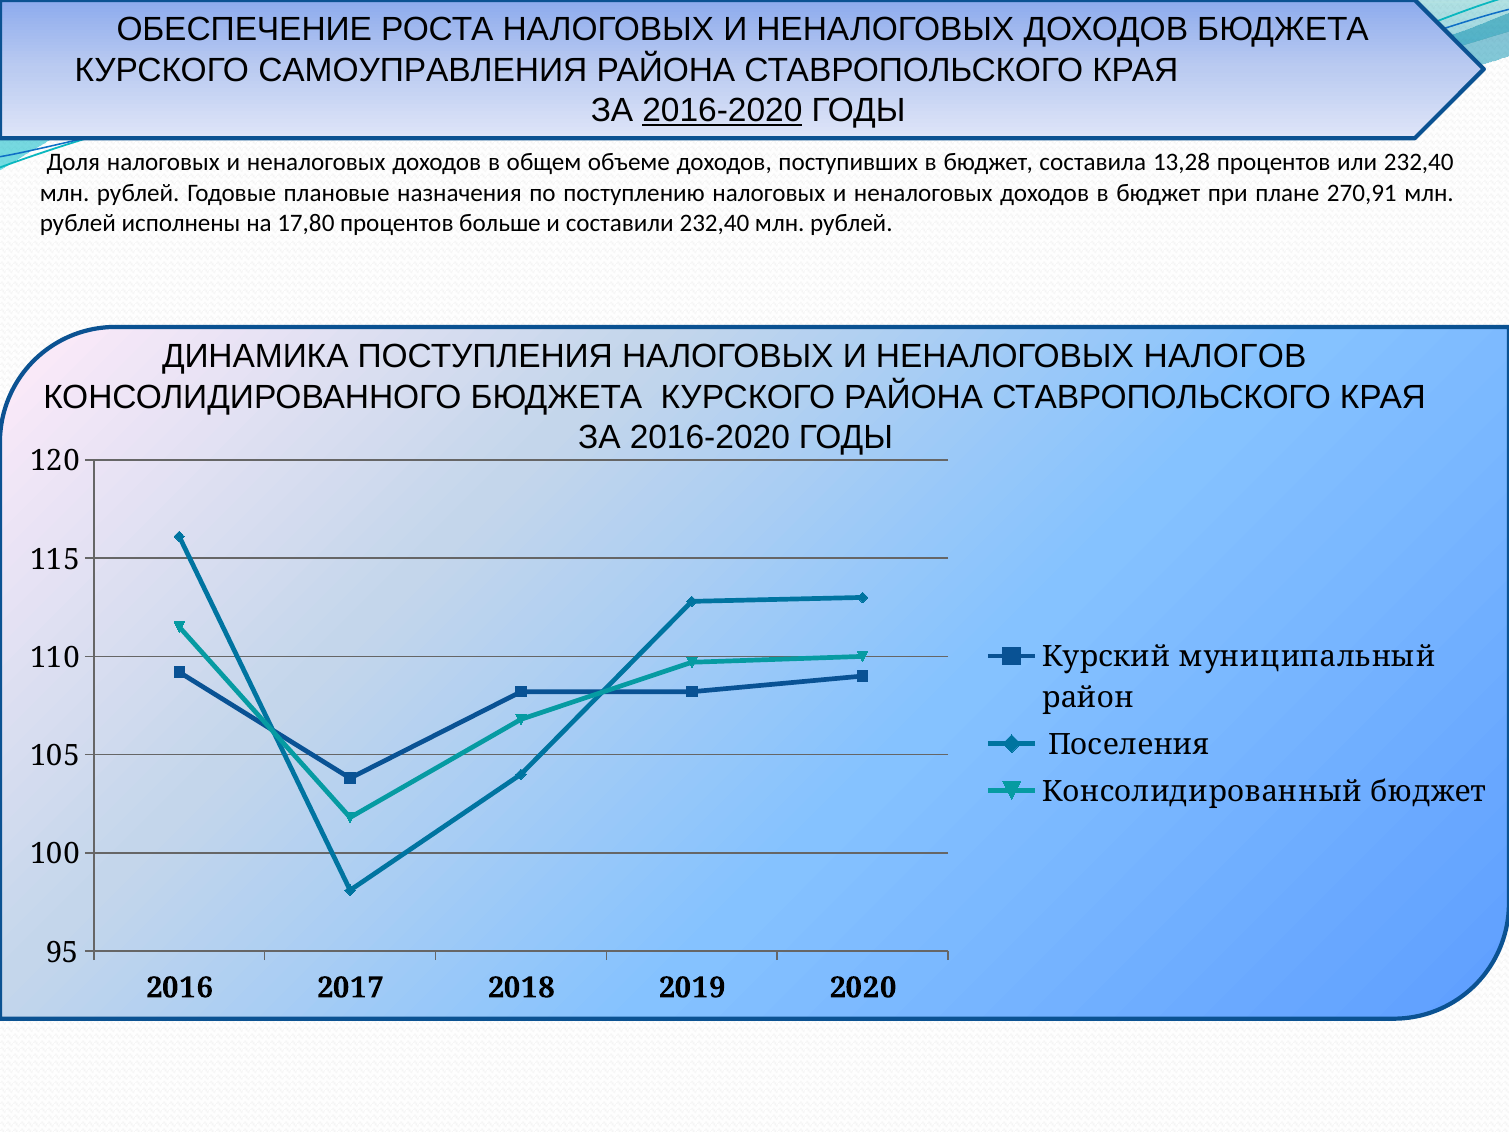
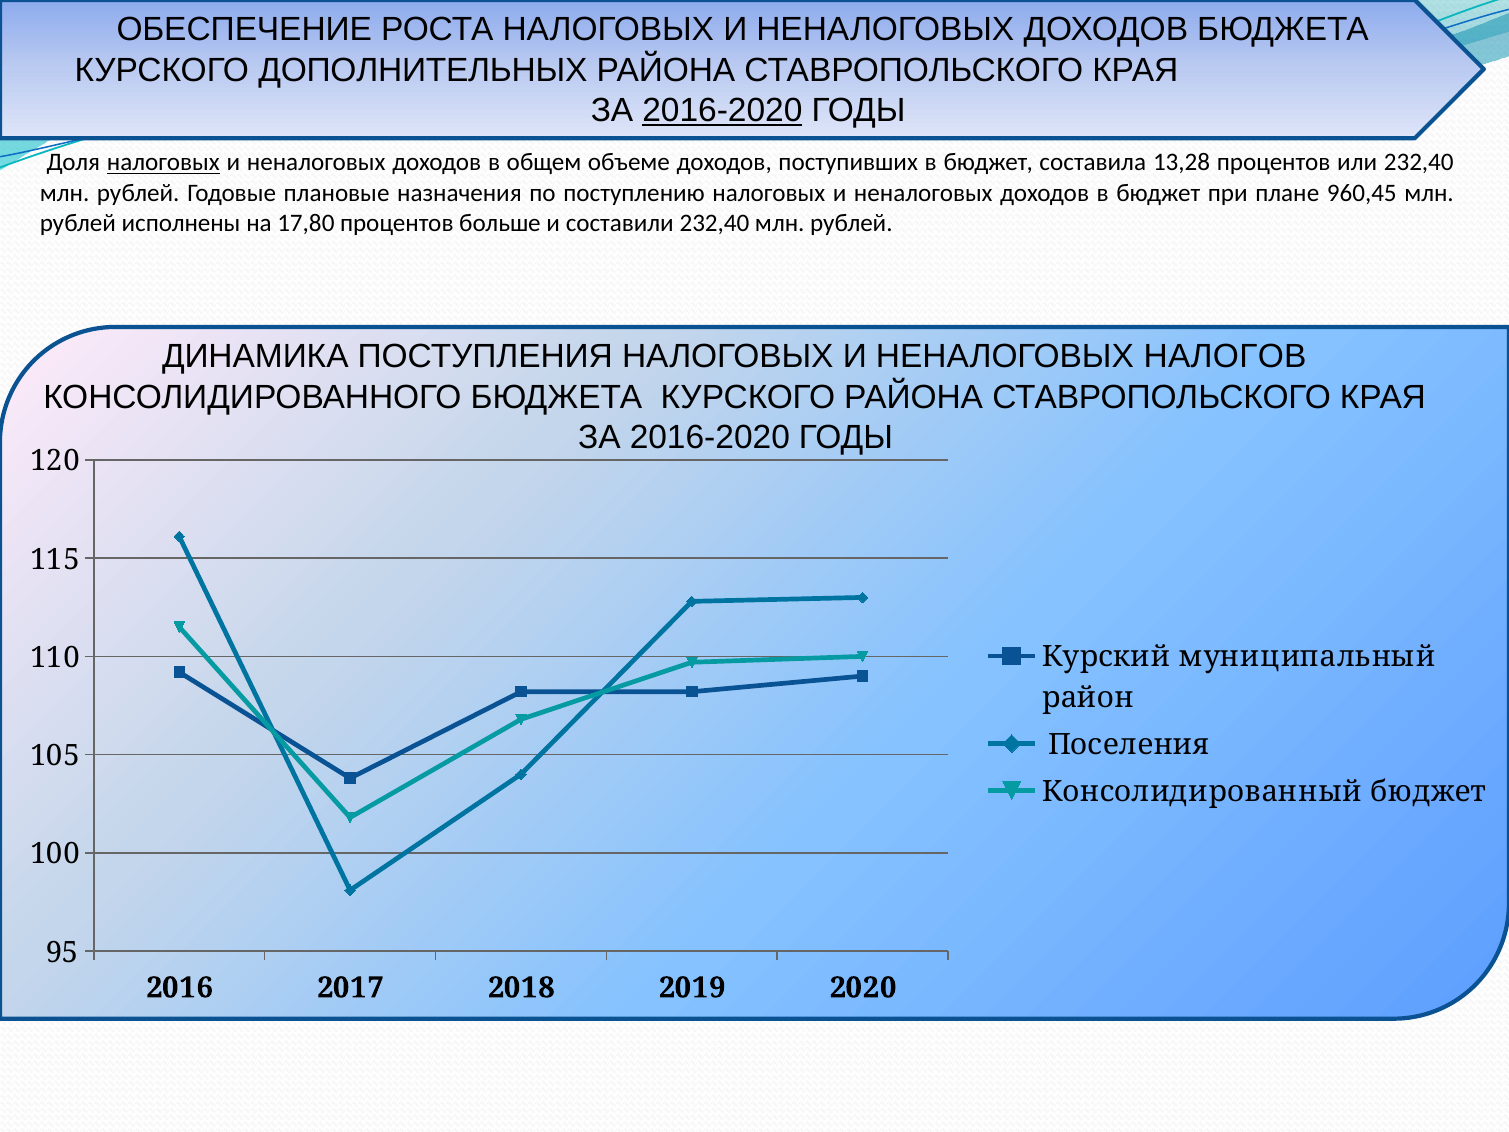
САМОУПРАВЛЕНИЯ: САМОУПРАВЛЕНИЯ -> ДОПОЛНИТЕЛЬНЫХ
налоговых at (163, 163) underline: none -> present
270,91: 270,91 -> 960,45
